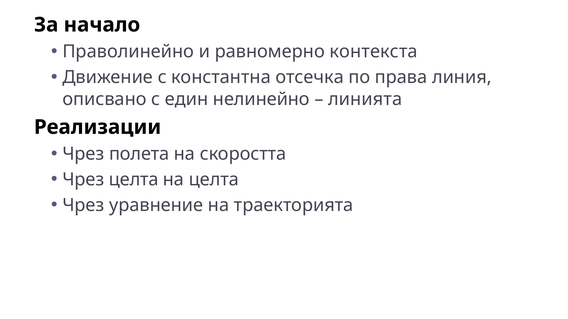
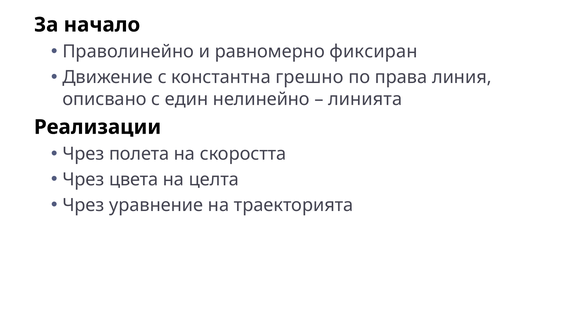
контекста: контекста -> фиксиран
отсечка: отсечка -> грешно
Чрез целта: целта -> цвета
